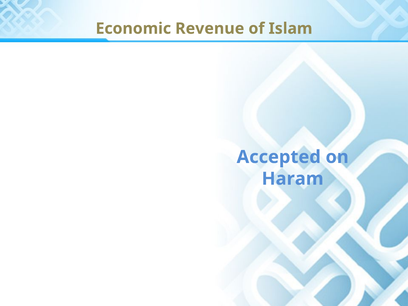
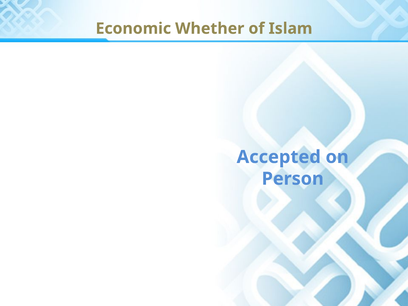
Revenue: Revenue -> Whether
Haram: Haram -> Person
